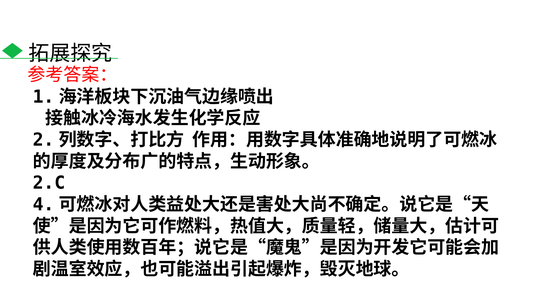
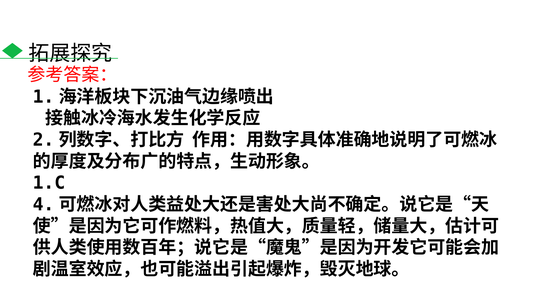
2.C: 2.C -> 1.C
